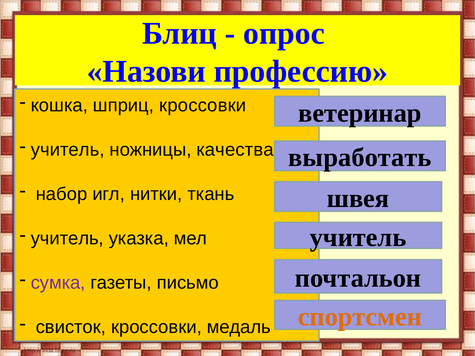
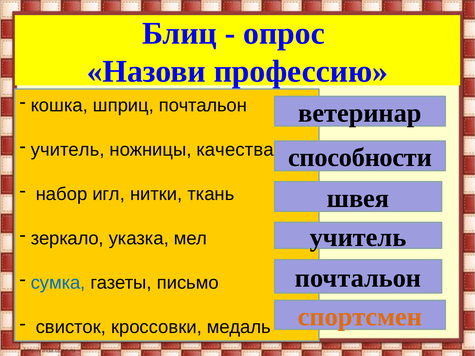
шприц кроссовки: кроссовки -> почтальон
выработать: выработать -> способности
учитель at (67, 239): учитель -> зеркало
сумка colour: purple -> blue
